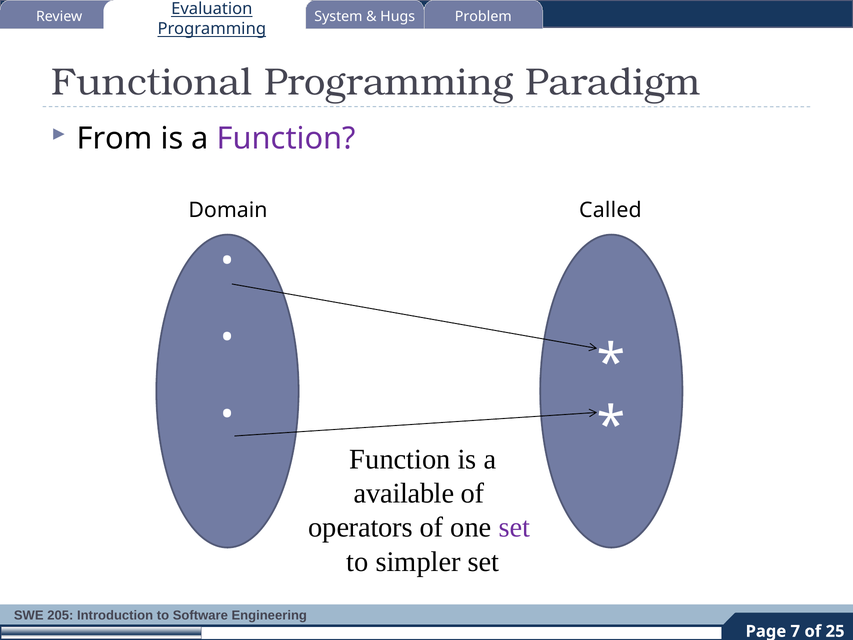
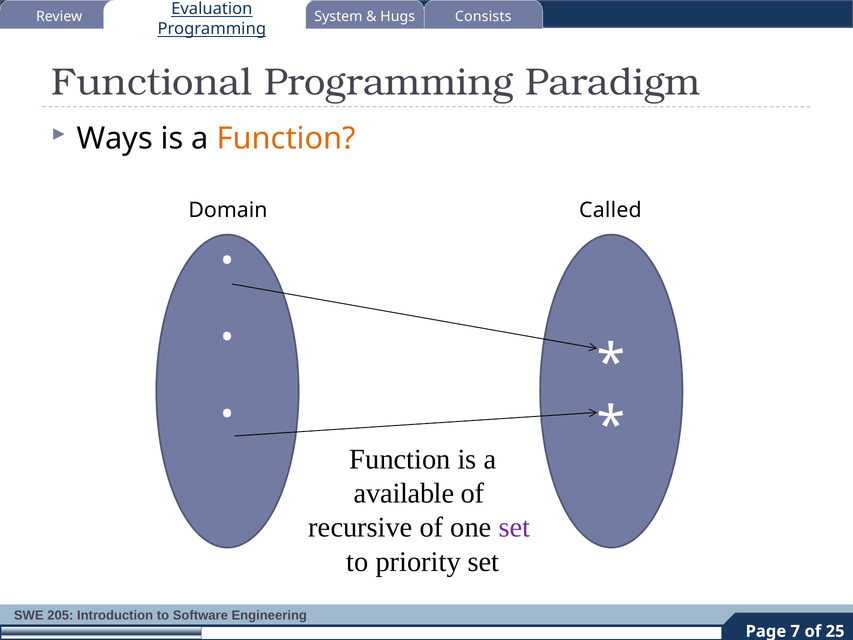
Problem: Problem -> Consists
From: From -> Ways
Function at (286, 139) colour: purple -> orange
operators: operators -> recursive
simpler: simpler -> priority
